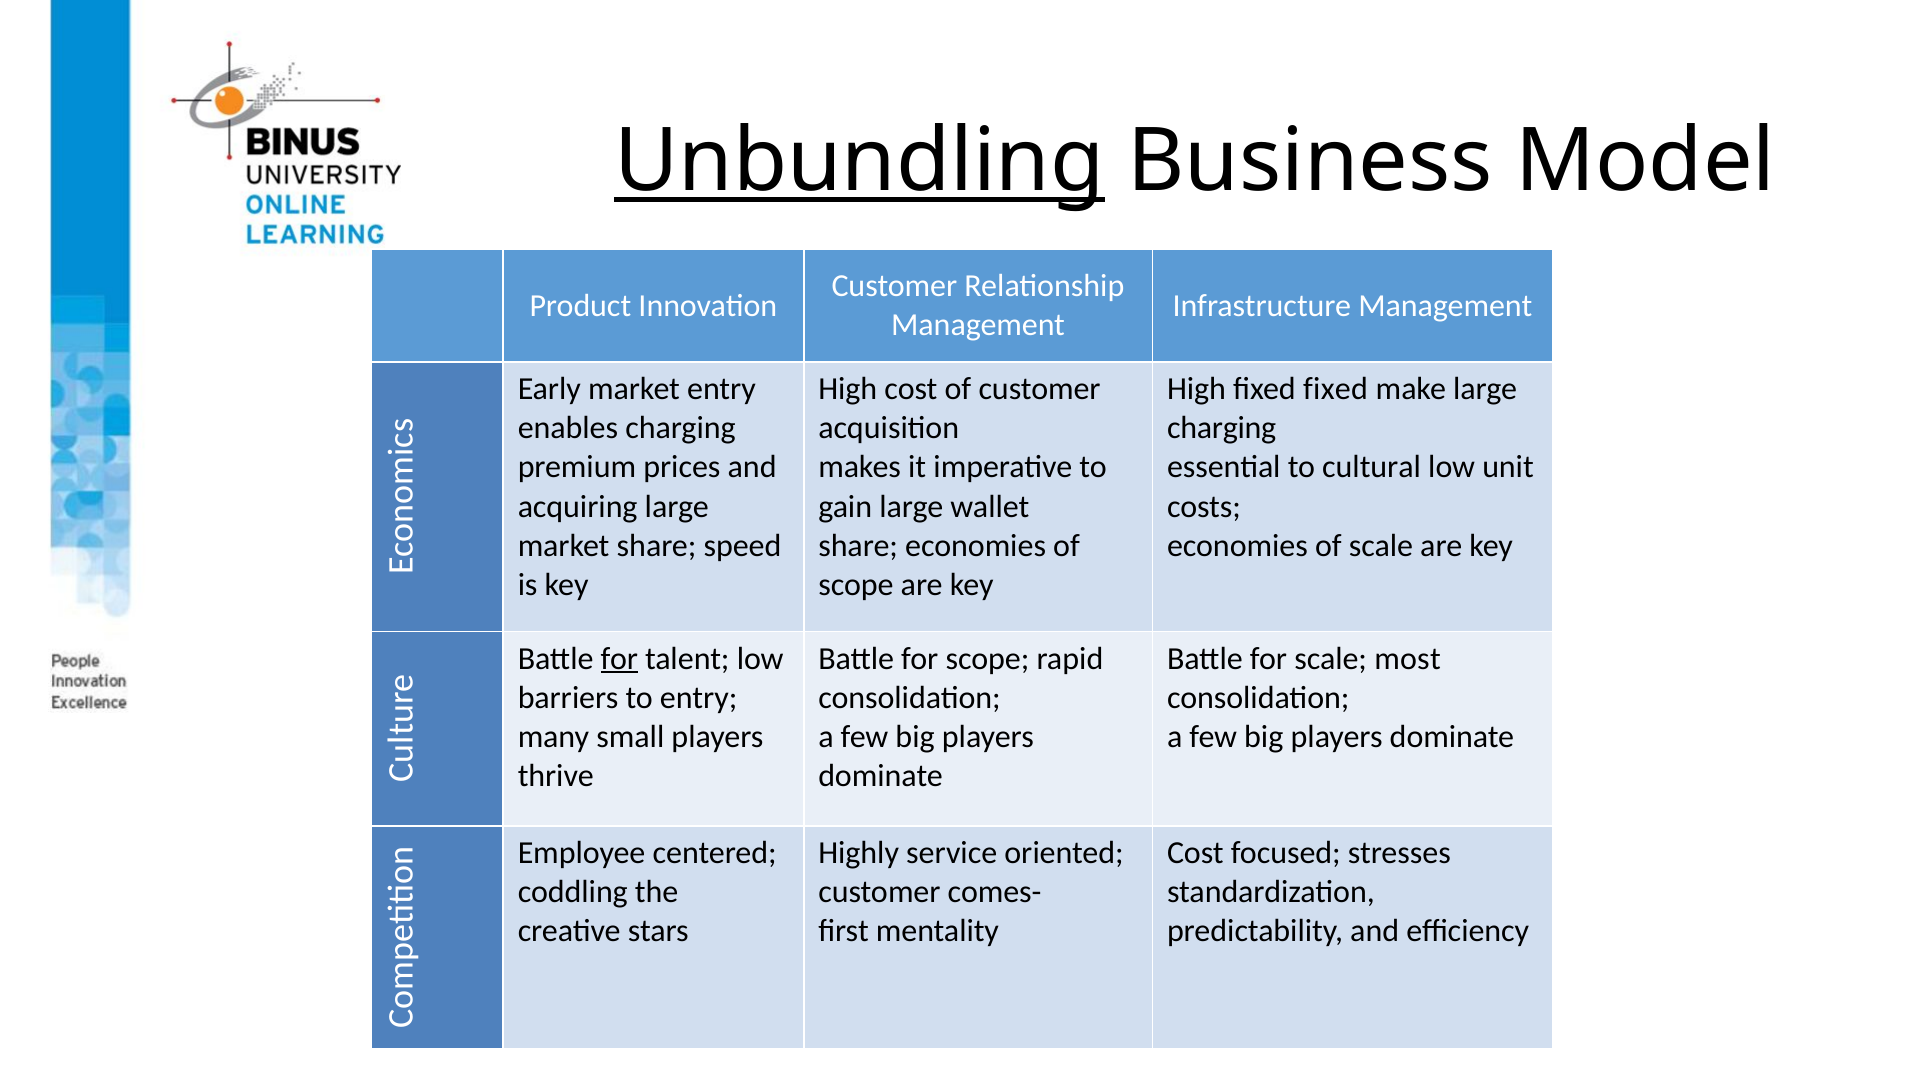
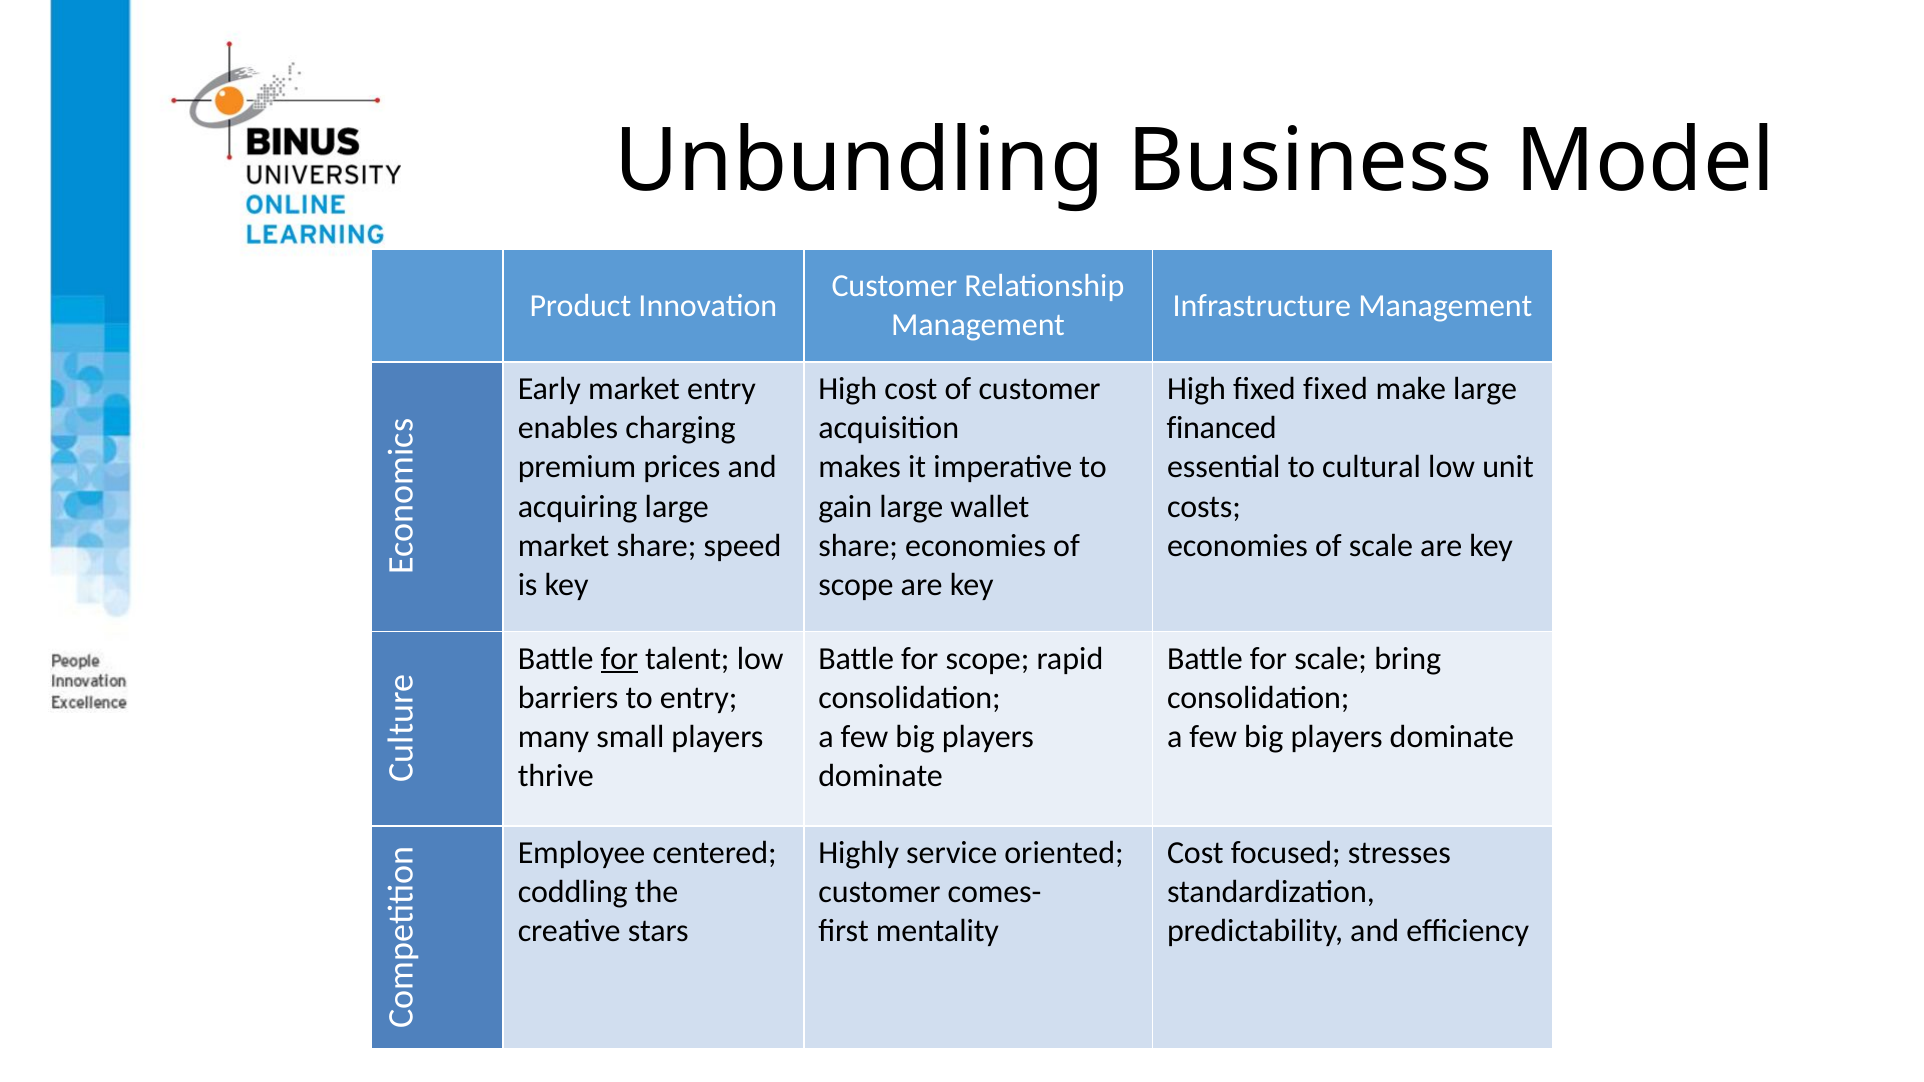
Unbundling underline: present -> none
charging at (1222, 428): charging -> financed
most: most -> bring
